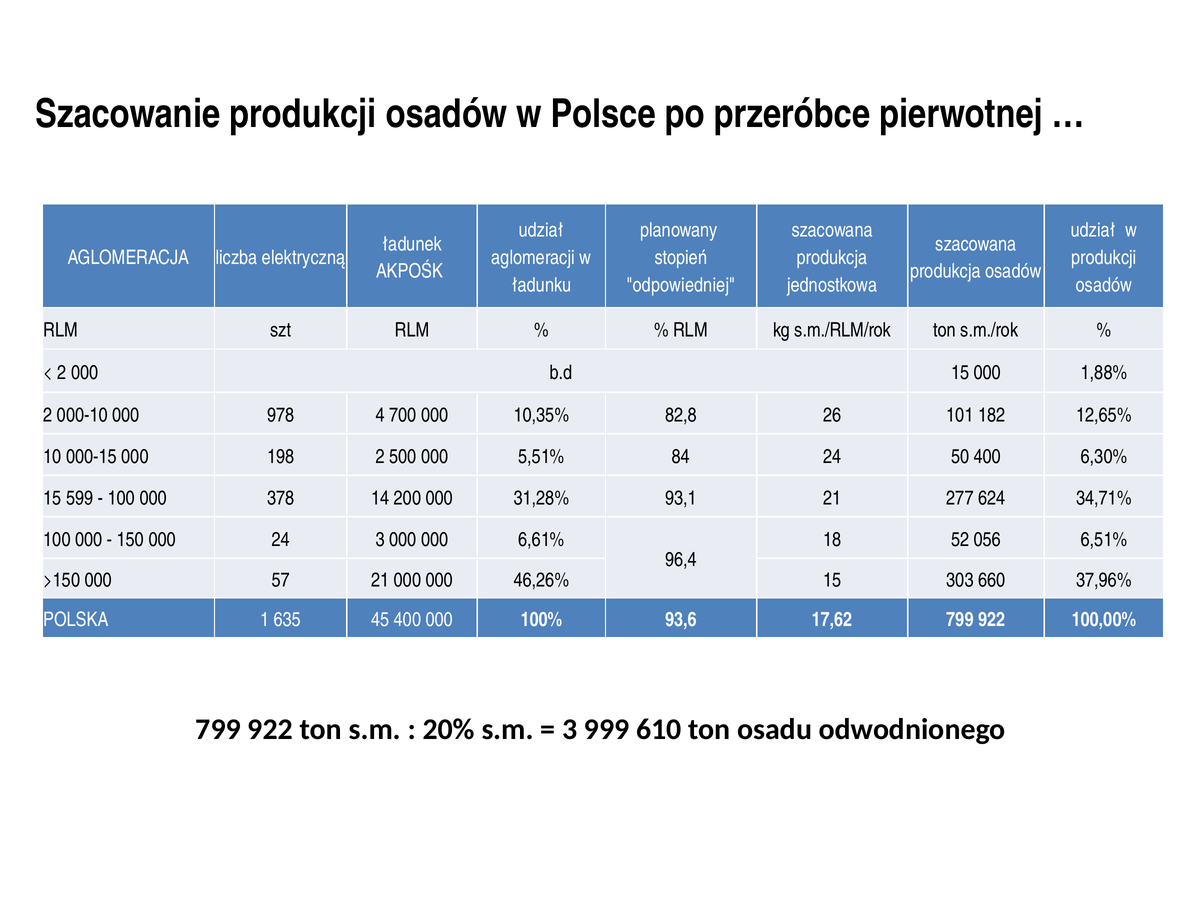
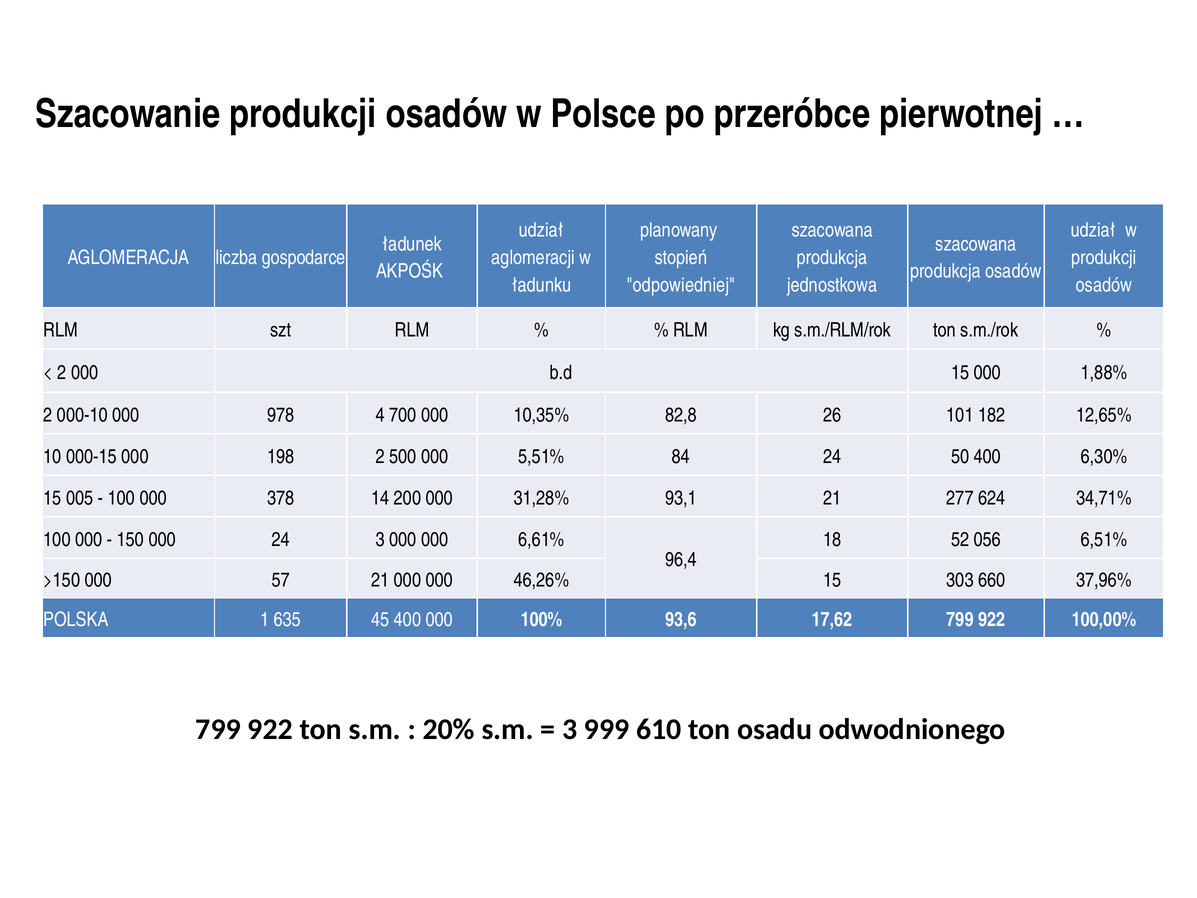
elektryczną: elektryczną -> gospodarce
599: 599 -> 005
